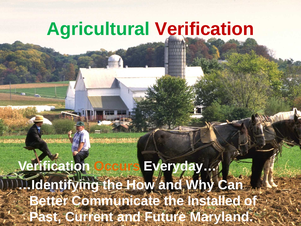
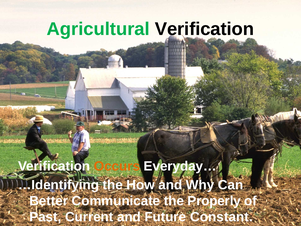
Verification at (204, 29) colour: red -> black
Installed: Installed -> Properly
Maryland: Maryland -> Constant
